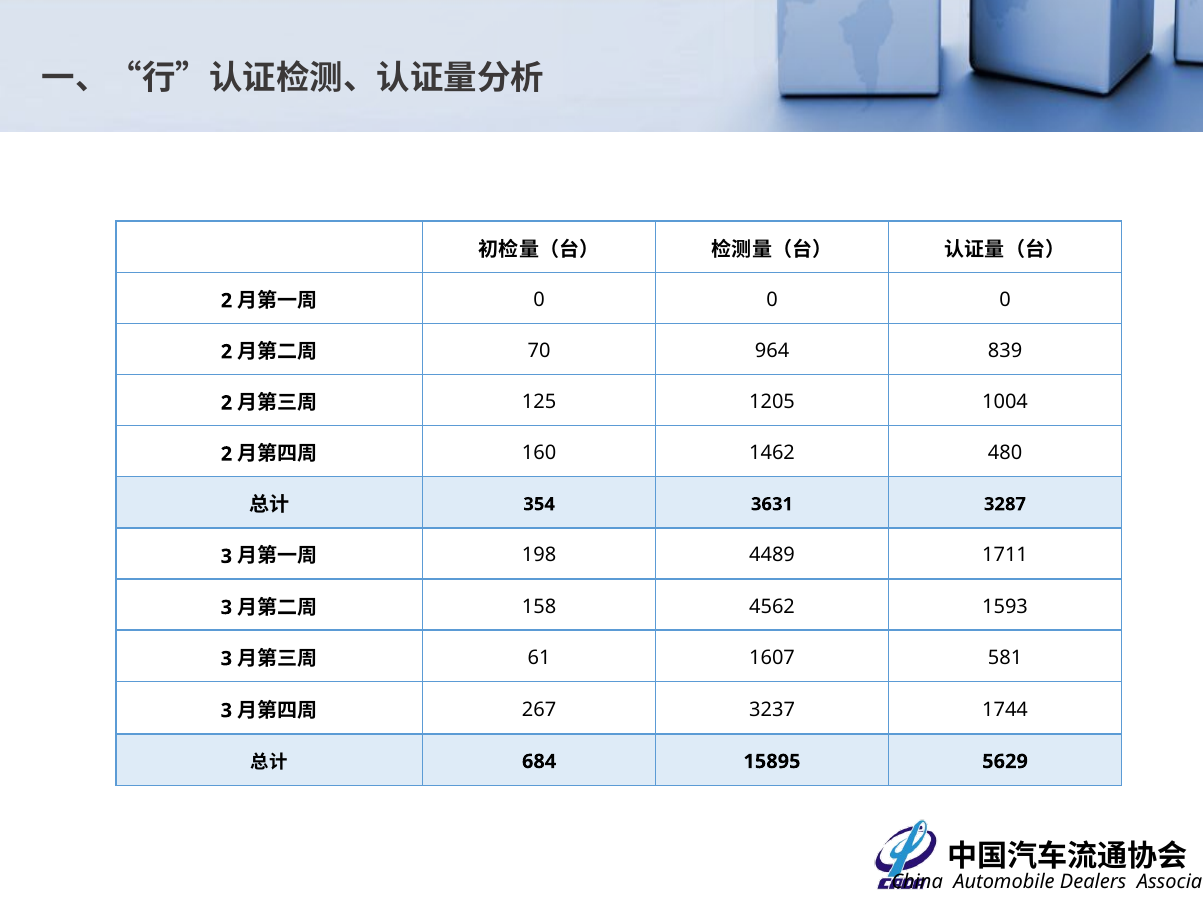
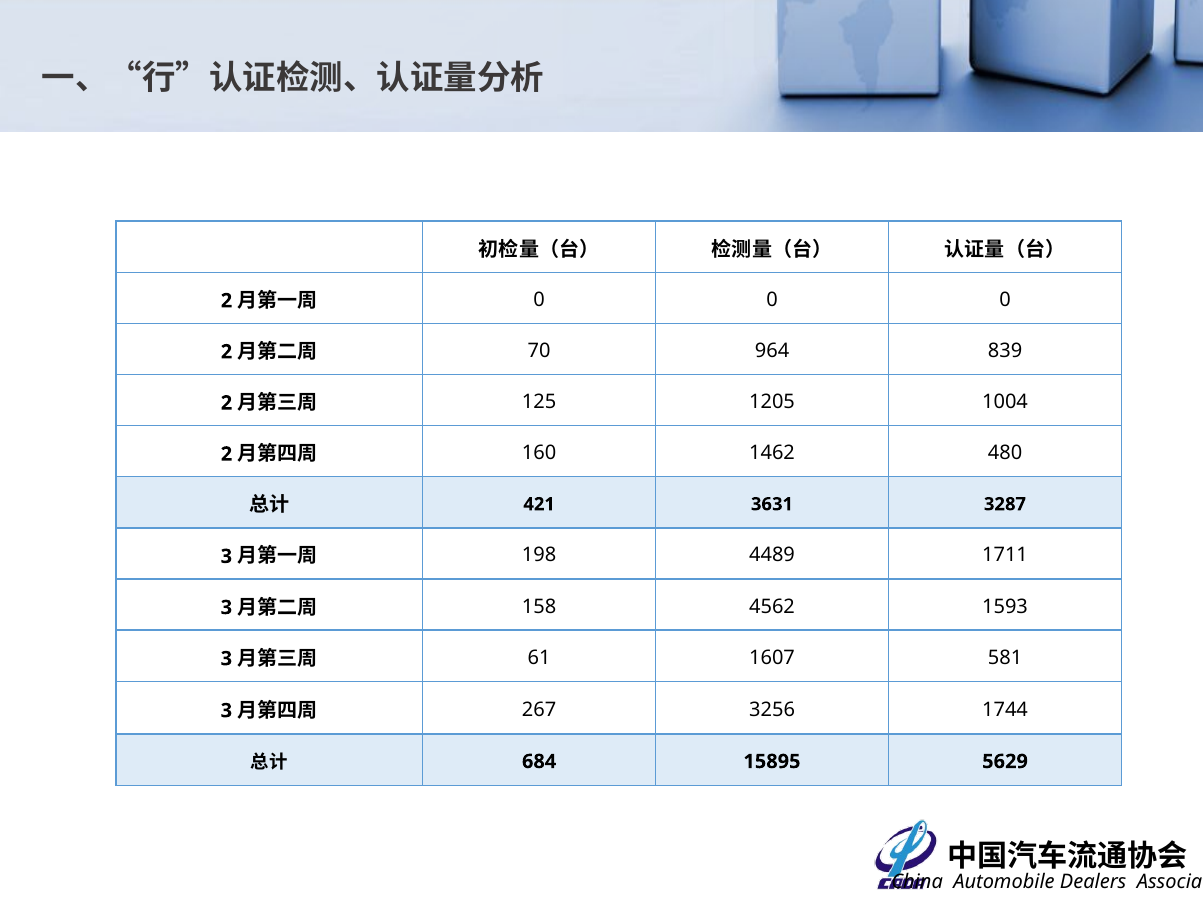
354: 354 -> 421
3237: 3237 -> 3256
